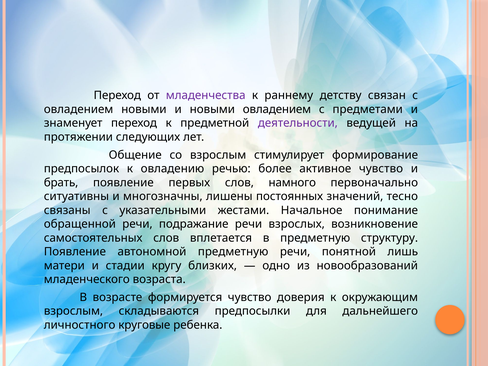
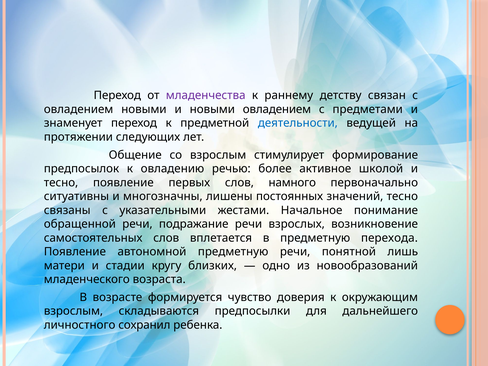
деятельности colour: purple -> blue
активное чувство: чувство -> школой
брать at (61, 183): брать -> тесно
структуру: структуру -> перехода
круговые: круговые -> сохранил
